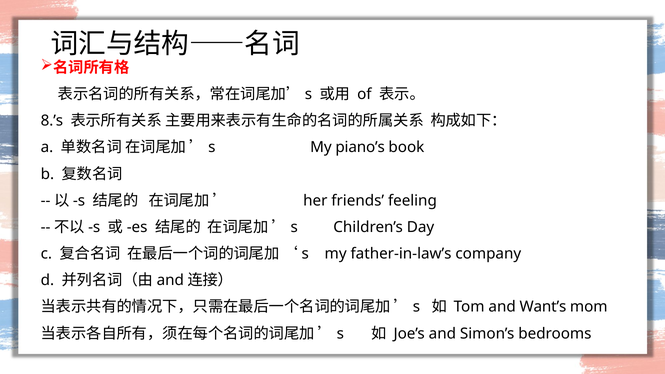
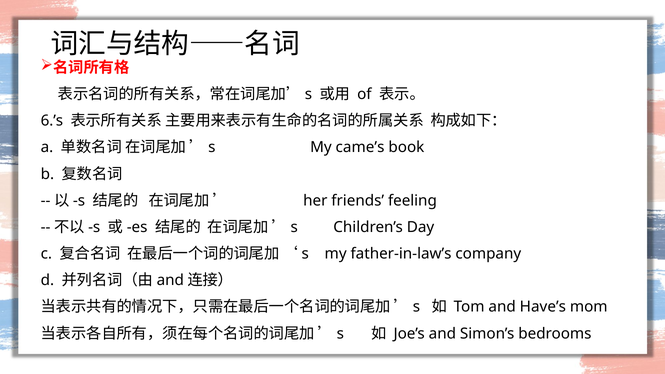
8.’s: 8.’s -> 6.’s
piano’s: piano’s -> came’s
Want’s: Want’s -> Have’s
